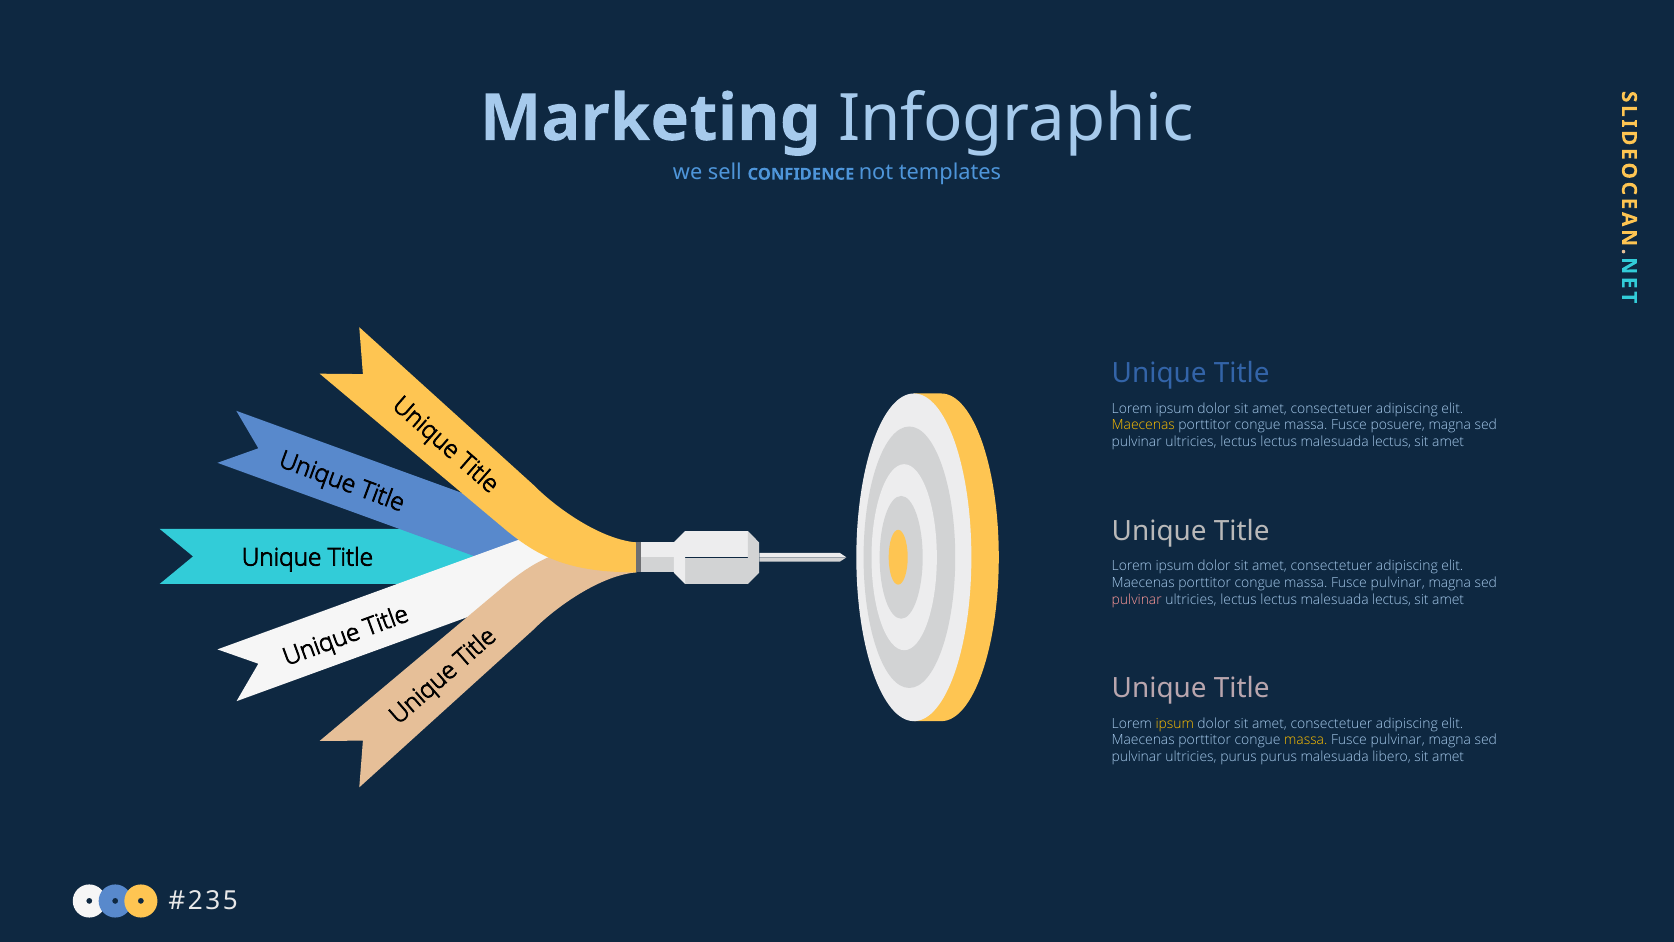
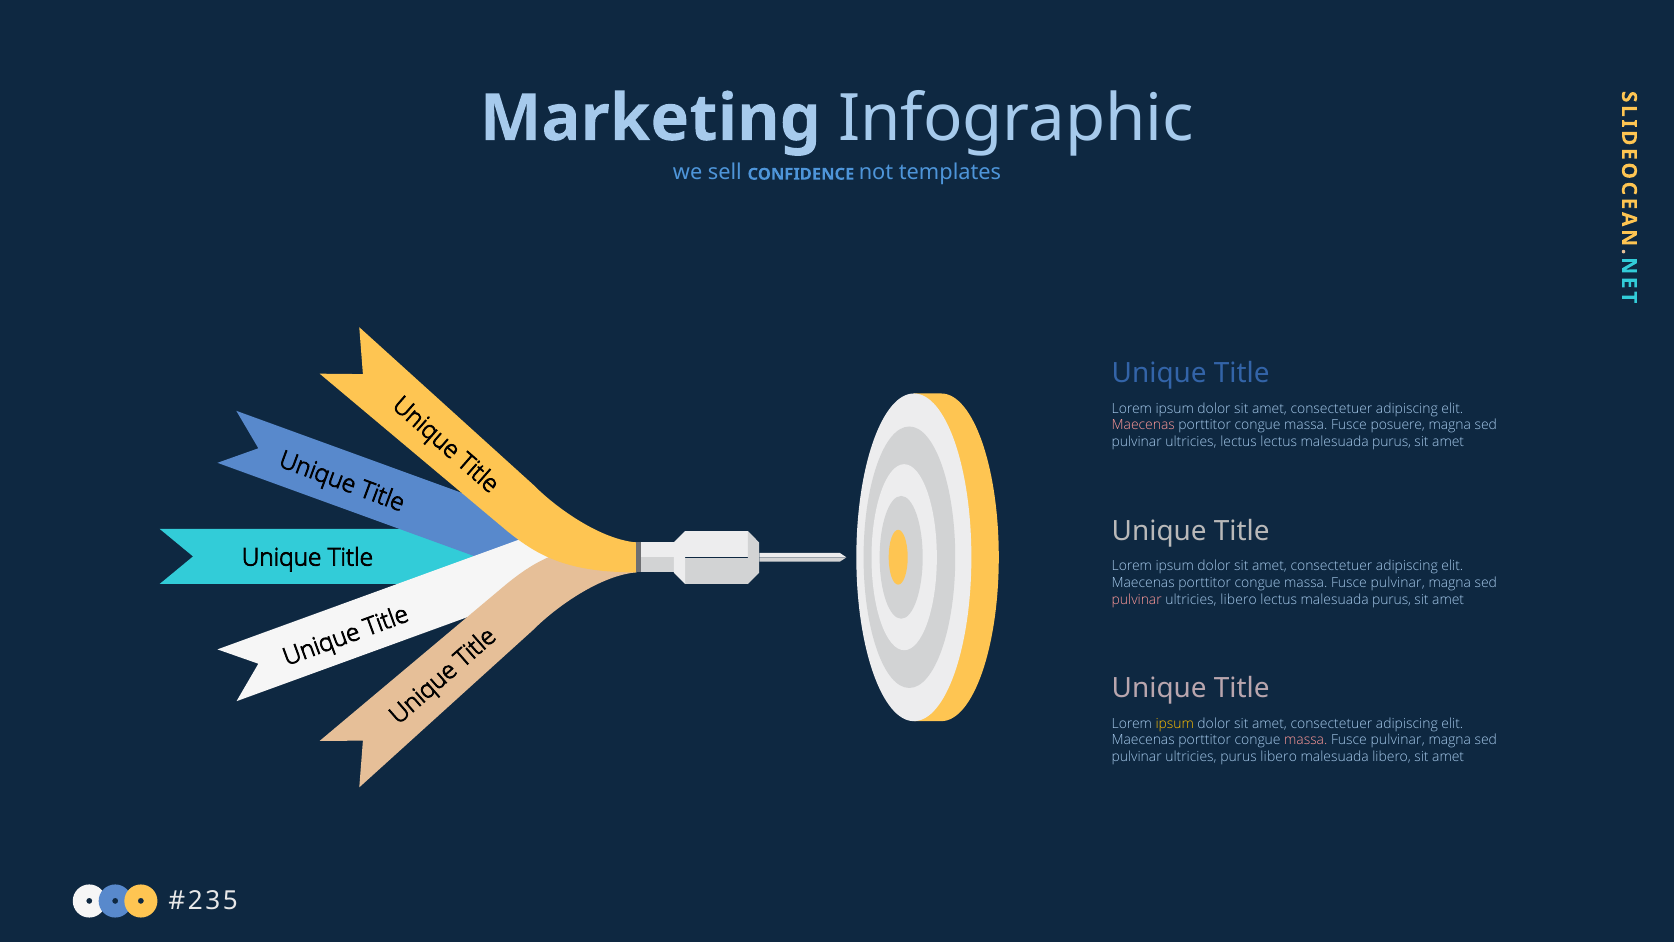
Maecenas at (1143, 425) colour: yellow -> pink
lectus at (1392, 442): lectus -> purus
lectus at (1239, 599): lectus -> libero
lectus at (1392, 599): lectus -> purus
massa at (1306, 740) colour: yellow -> pink
purus purus: purus -> libero
